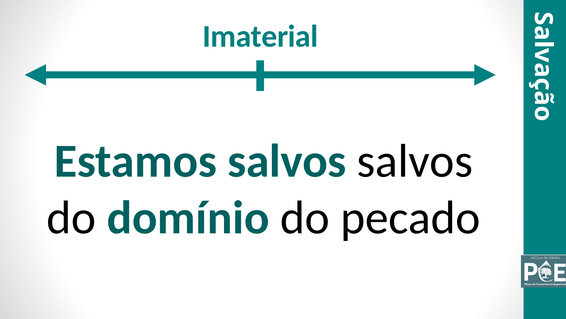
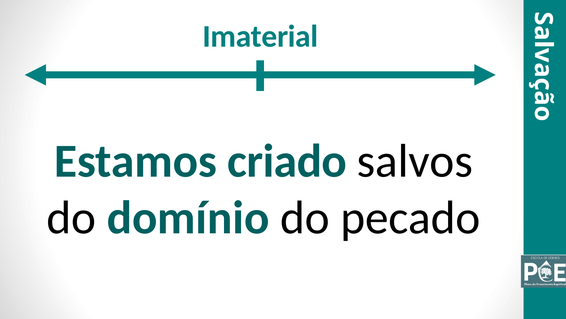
Estamos salvos: salvos -> criado
